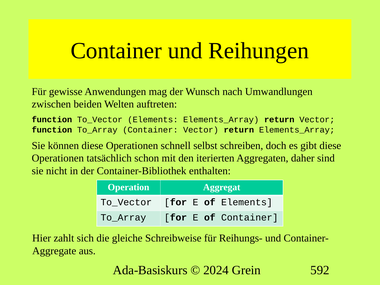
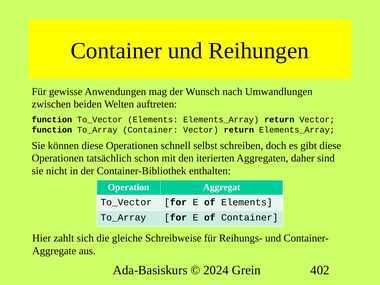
592: 592 -> 402
